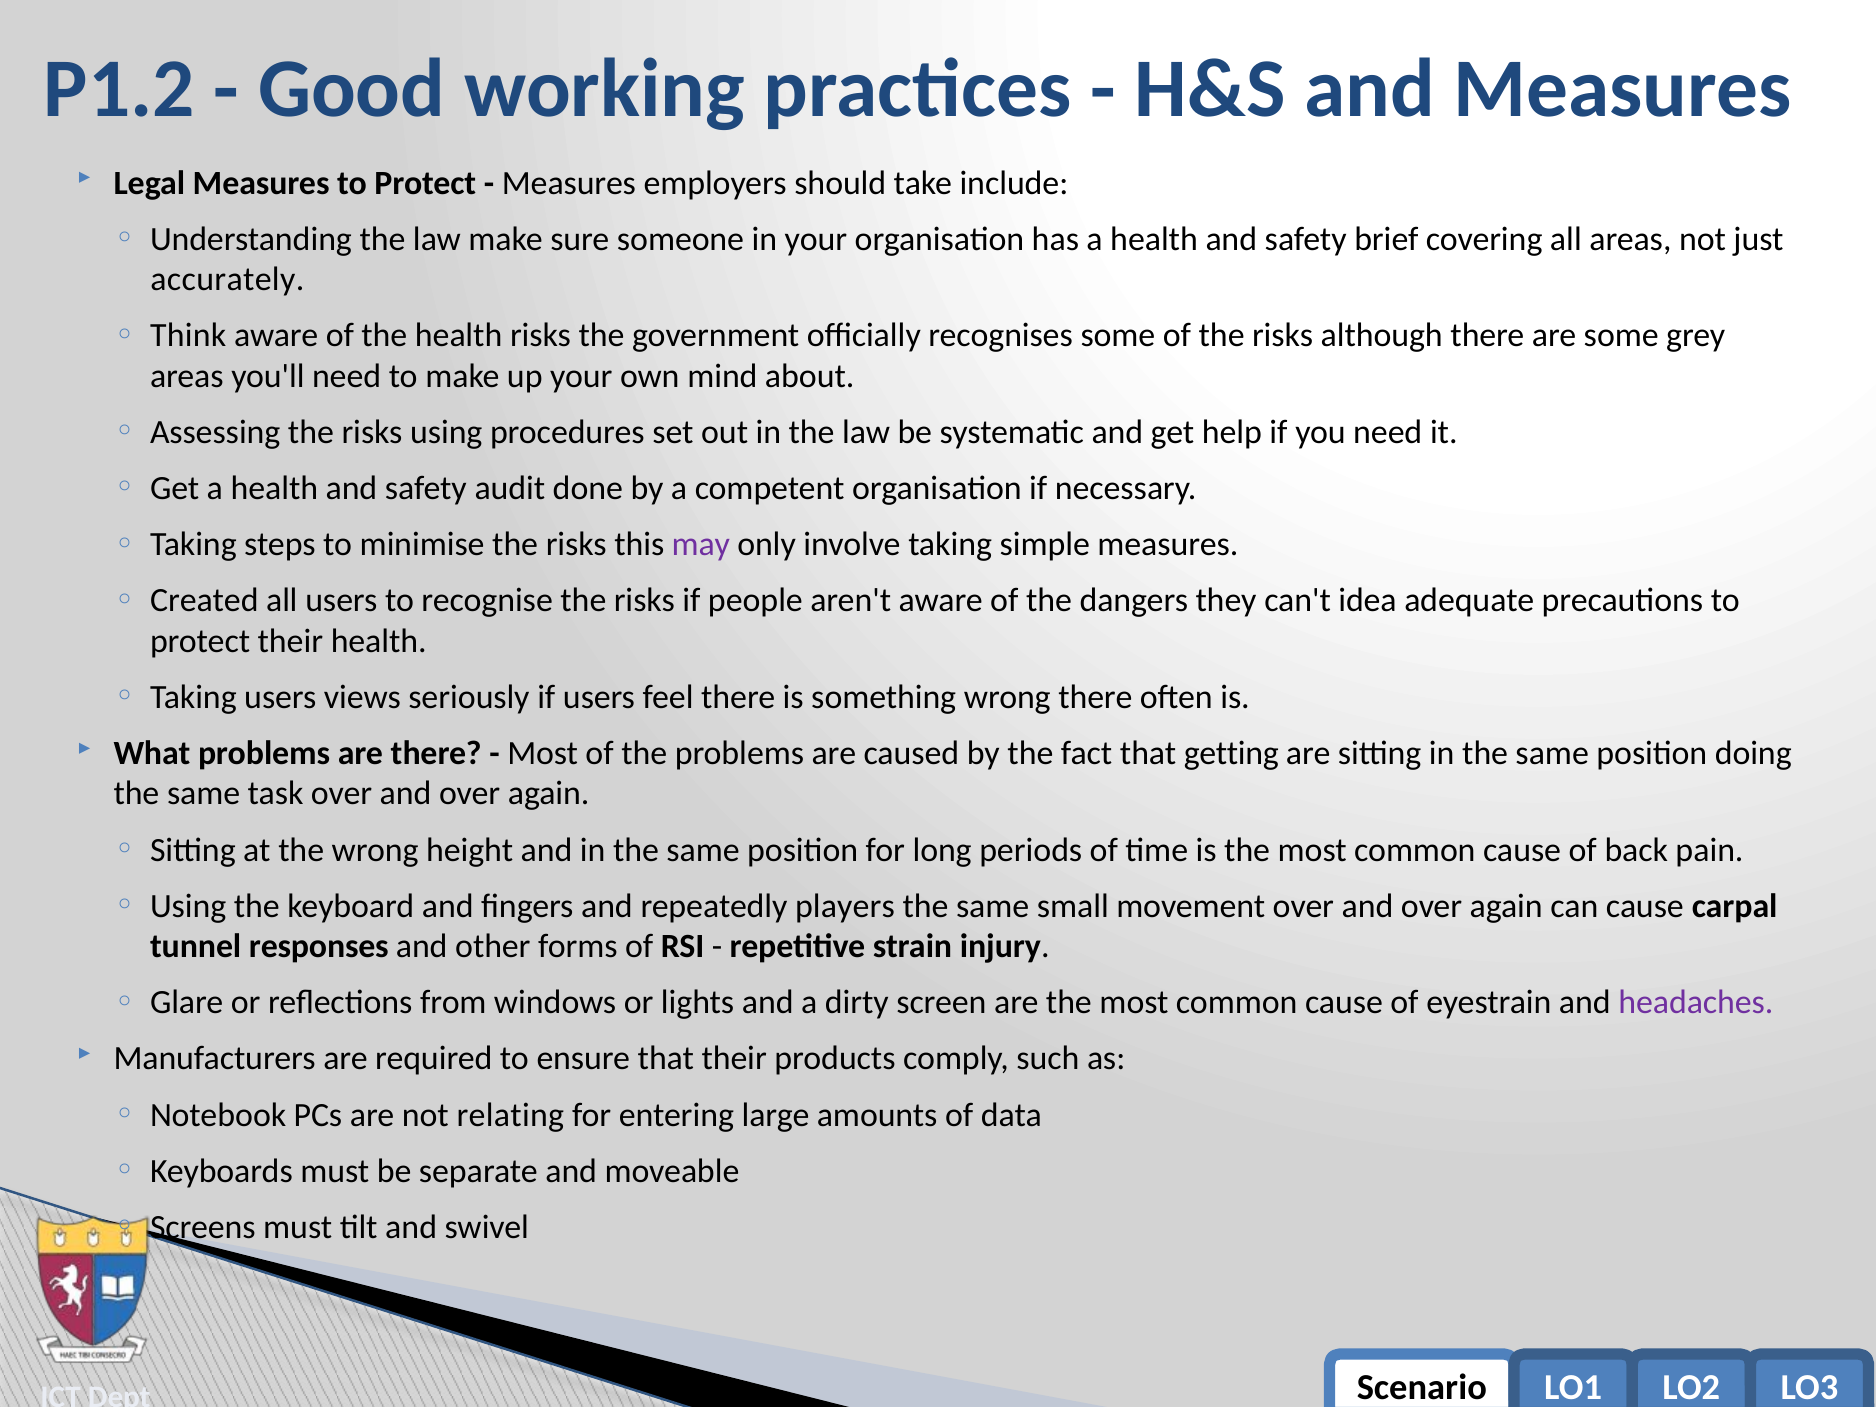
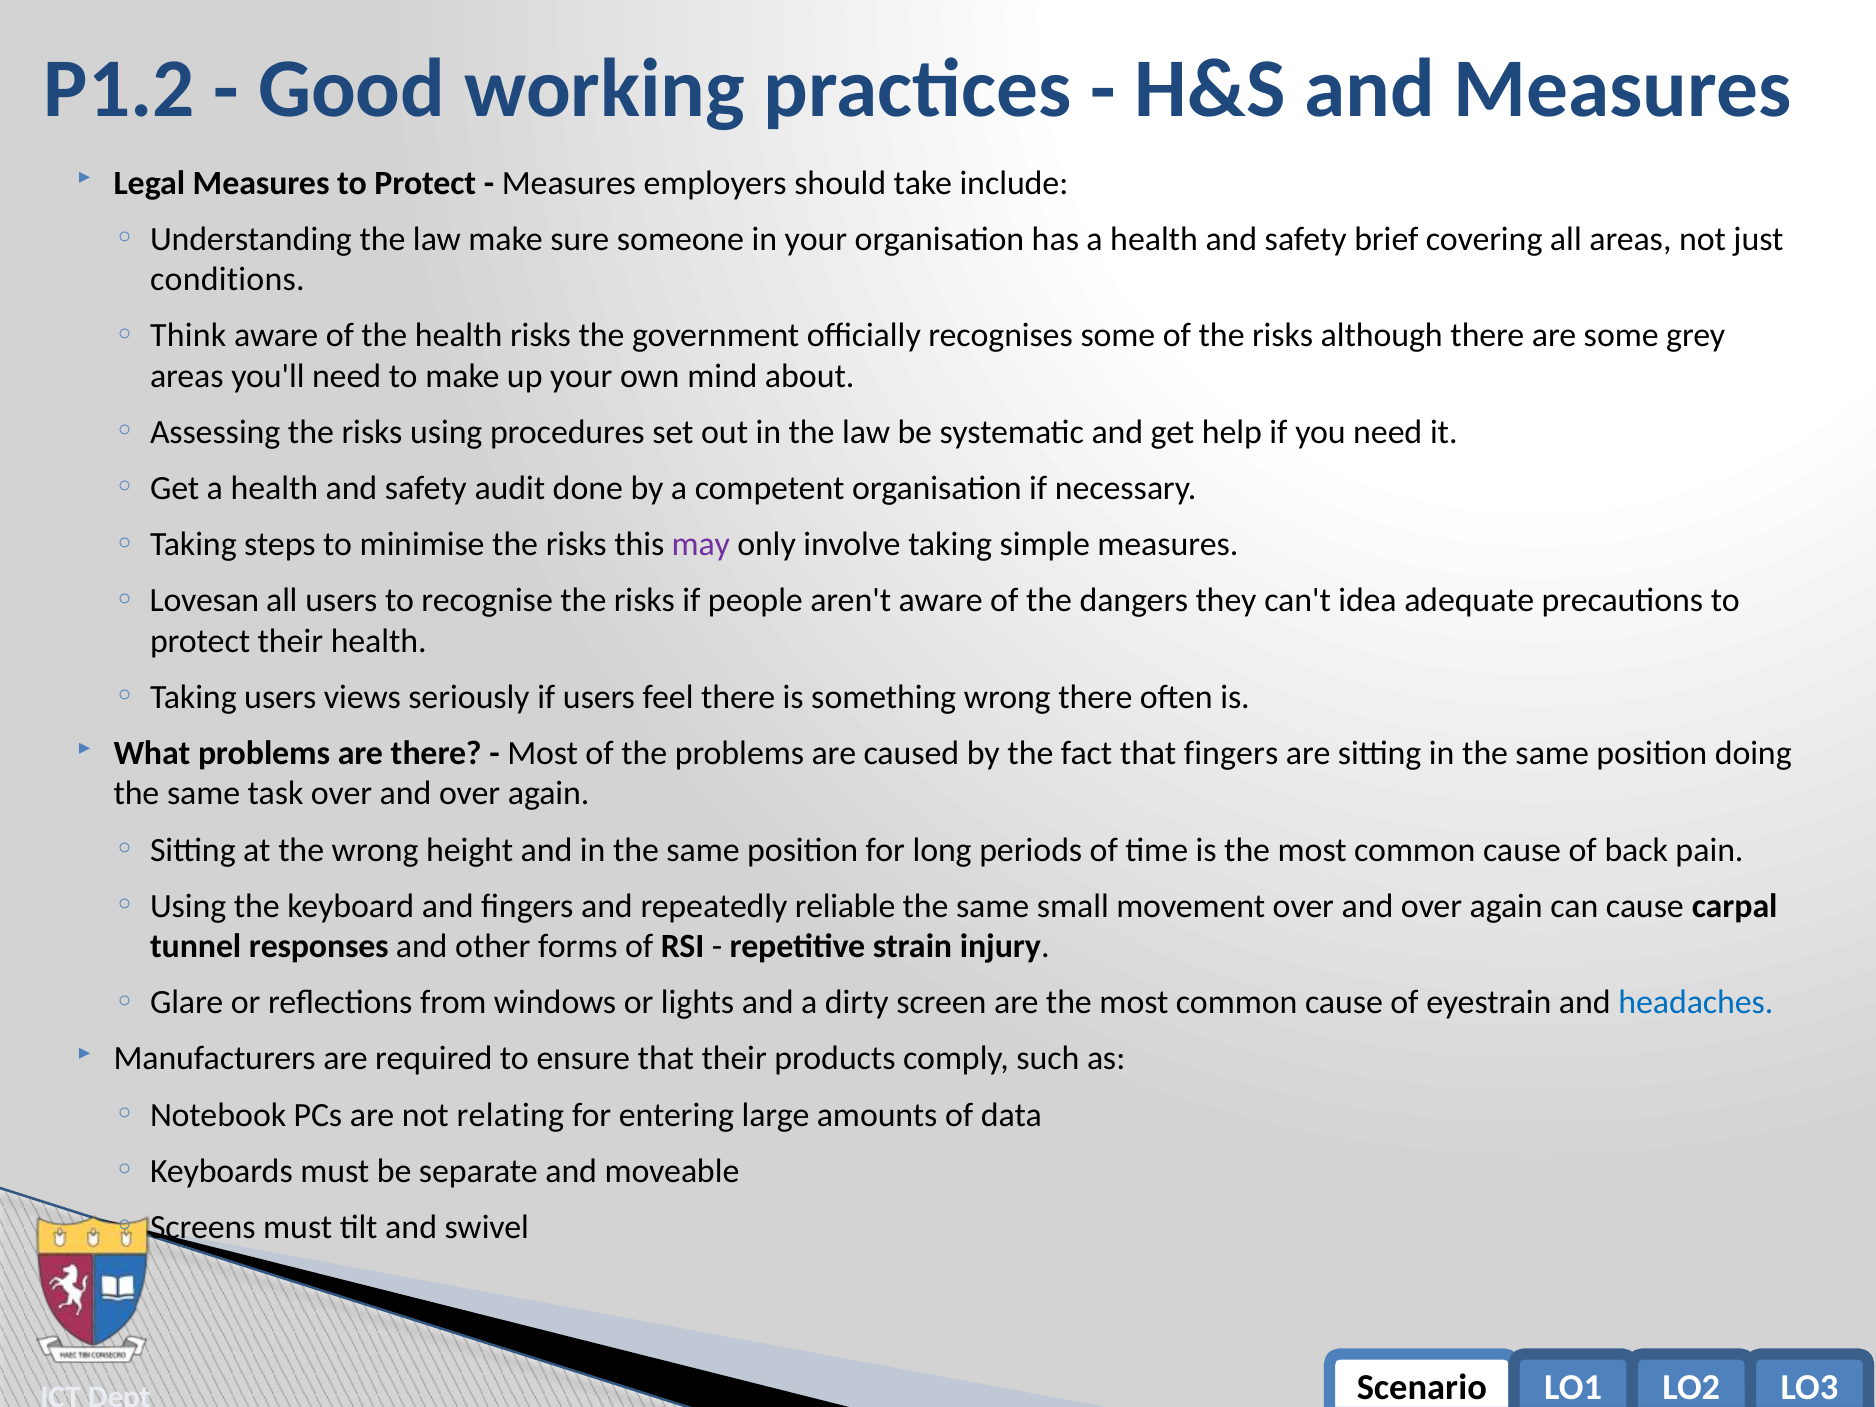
accurately: accurately -> conditions
Created: Created -> Lovesan
that getting: getting -> fingers
players: players -> reliable
headaches colour: purple -> blue
